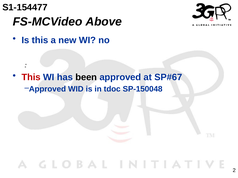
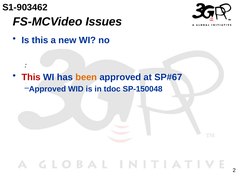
S1-154477: S1-154477 -> S1-903462
Above: Above -> Issues
been colour: black -> orange
